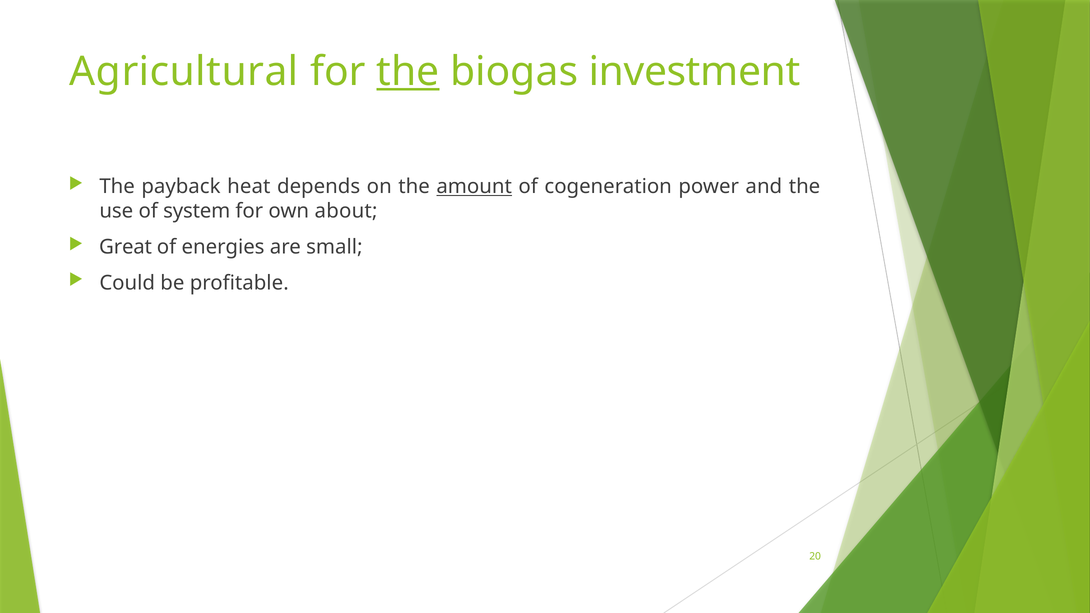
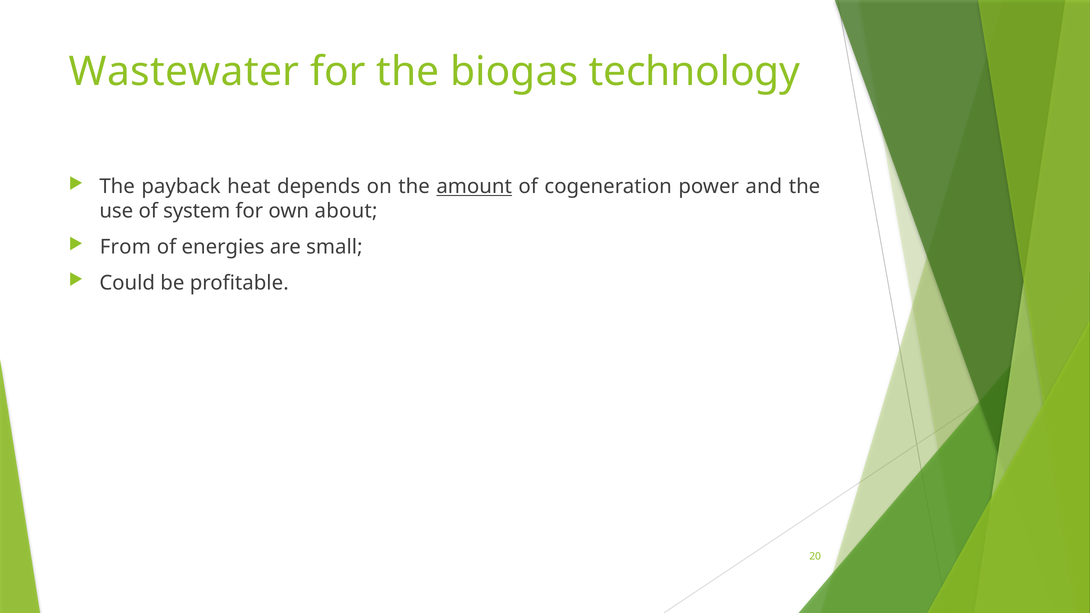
Agricultural: Agricultural -> Wastewater
the at (408, 72) underline: present -> none
investment: investment -> technology
Great: Great -> From
